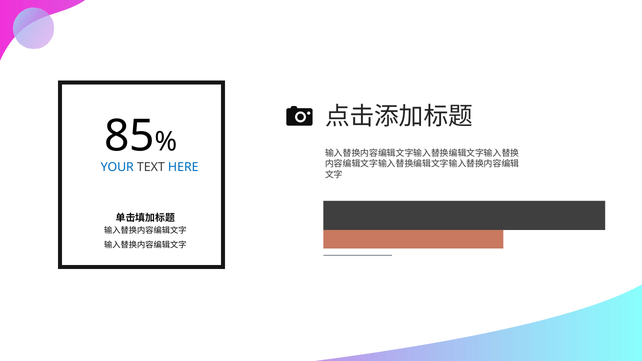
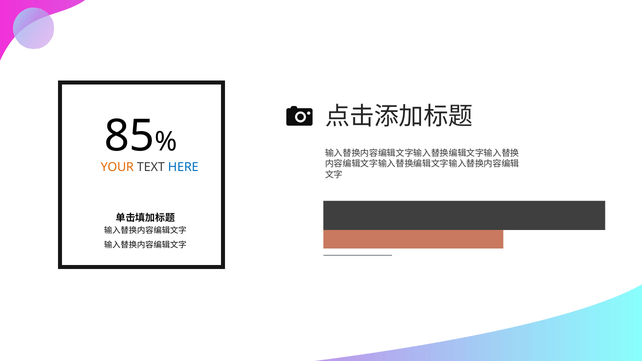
YOUR colour: blue -> orange
